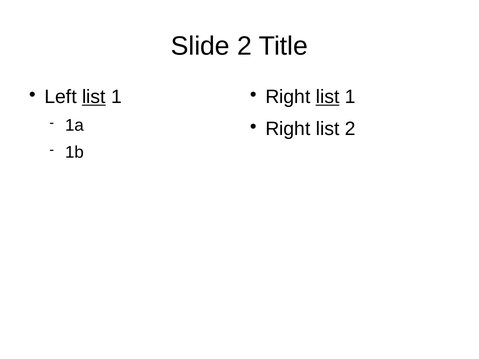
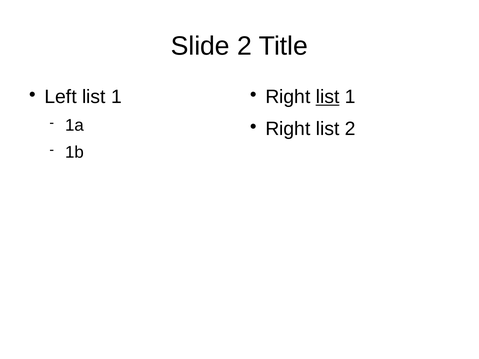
list at (94, 97) underline: present -> none
